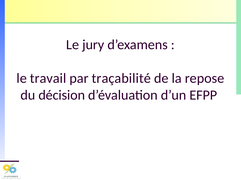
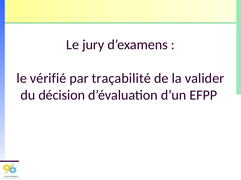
travail: travail -> vérifié
repose: repose -> valider
